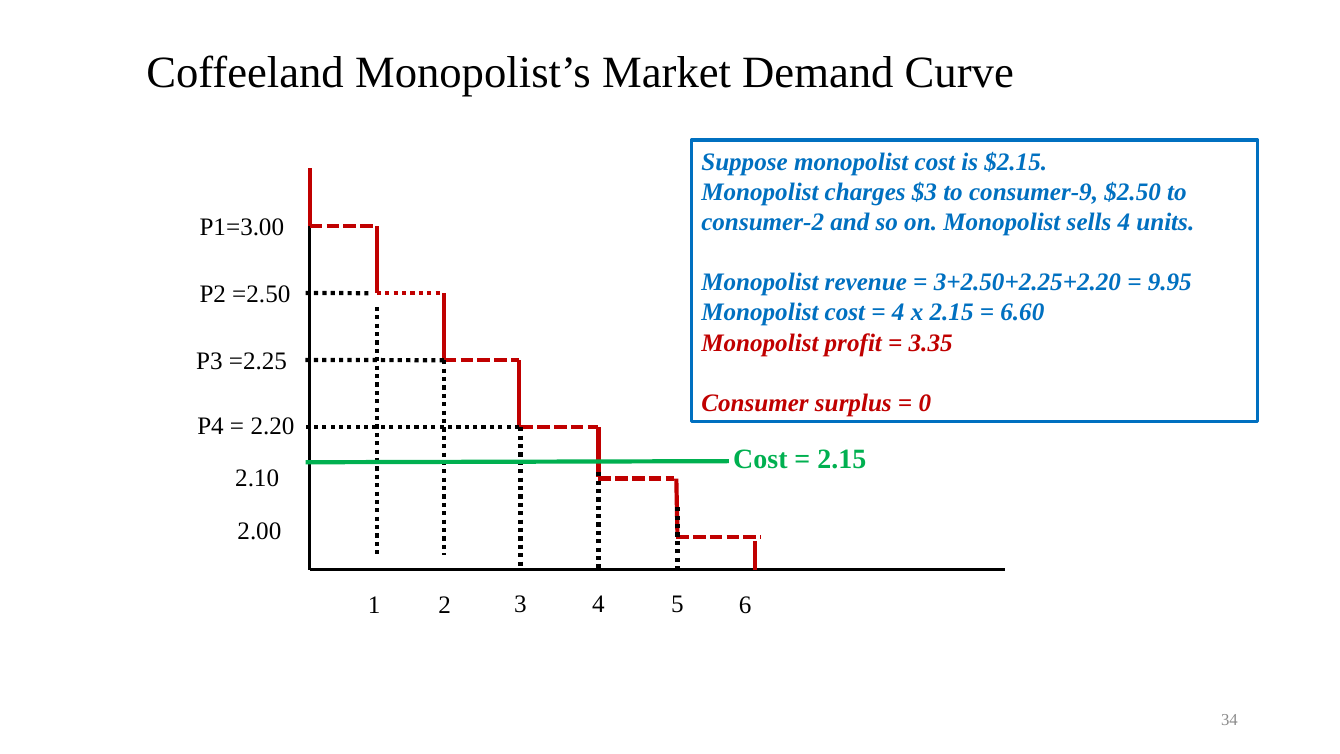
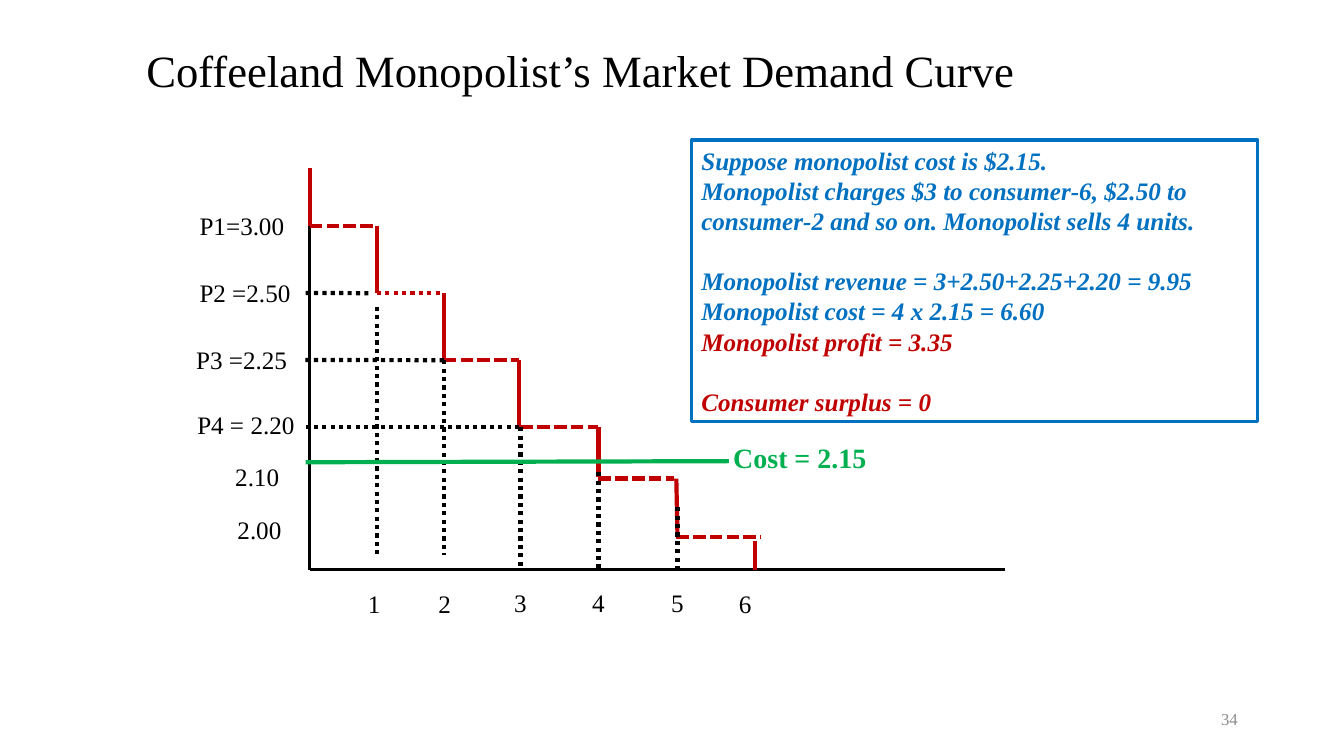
consumer-9: consumer-9 -> consumer-6
